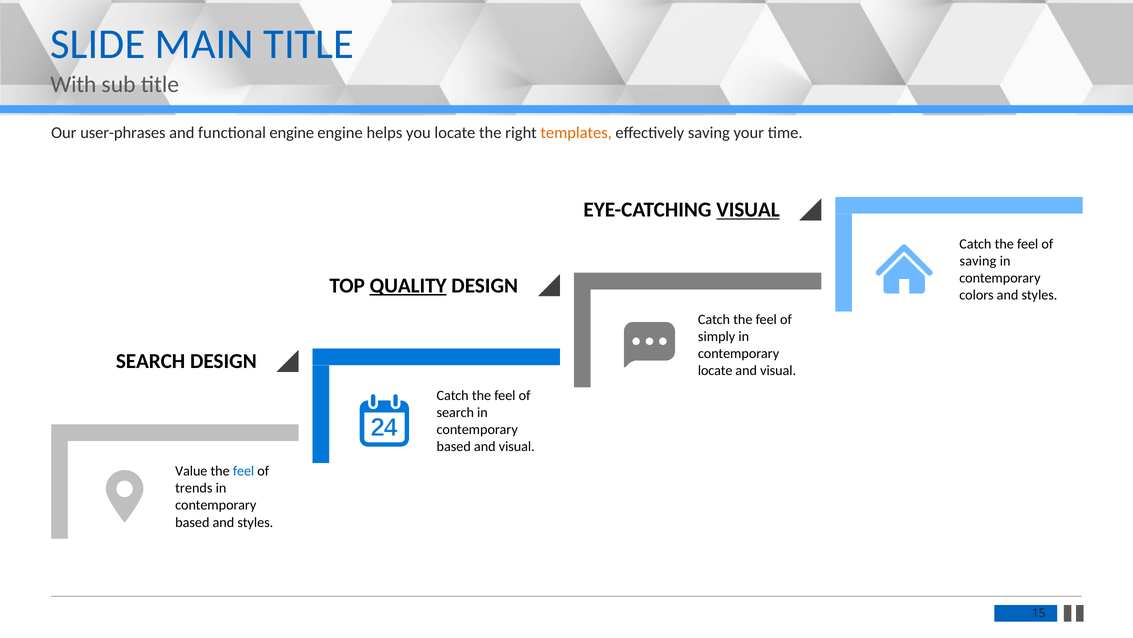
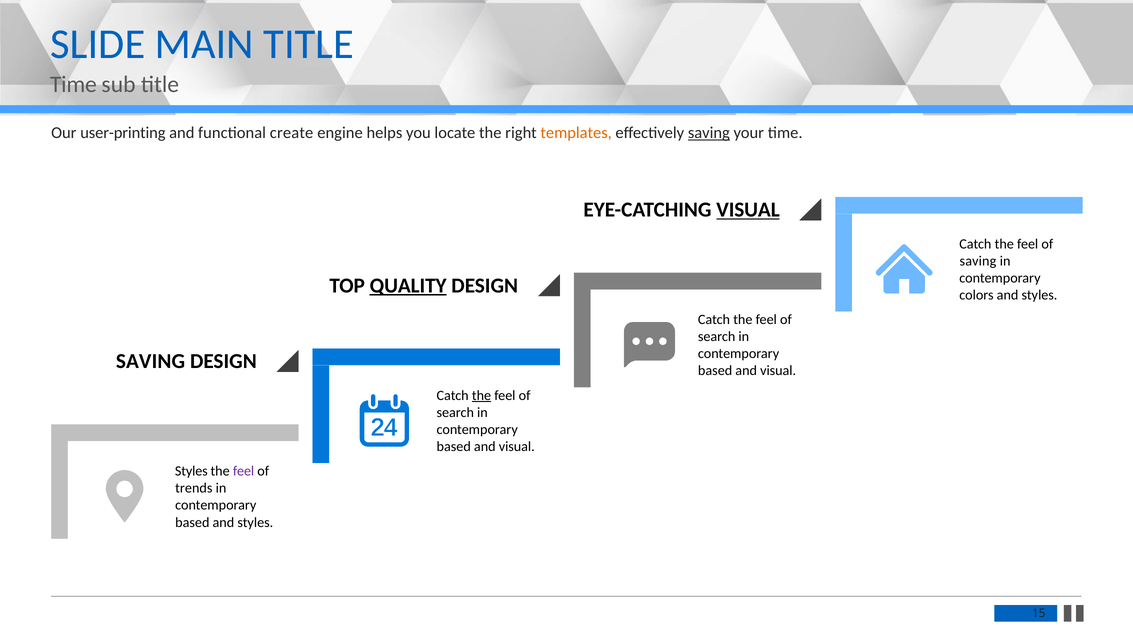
With at (73, 84): With -> Time
user-phrases: user-phrases -> user-printing
functional engine: engine -> create
saving at (709, 133) underline: none -> present
simply at (717, 336): simply -> search
SEARCH at (151, 361): SEARCH -> SAVING
locate at (715, 370): locate -> based
the at (482, 395) underline: none -> present
Value at (191, 471): Value -> Styles
feel at (244, 471) colour: blue -> purple
